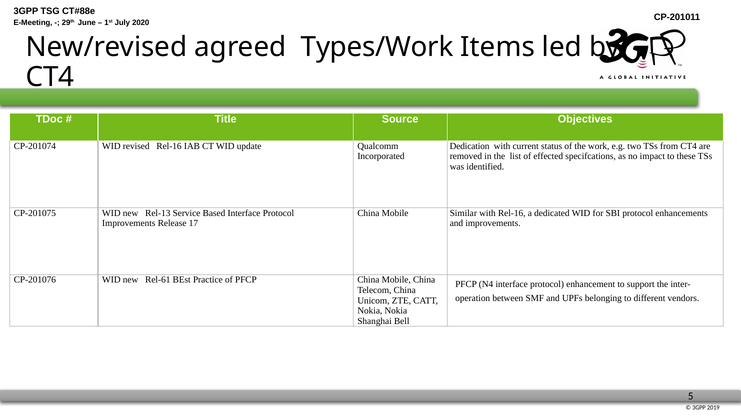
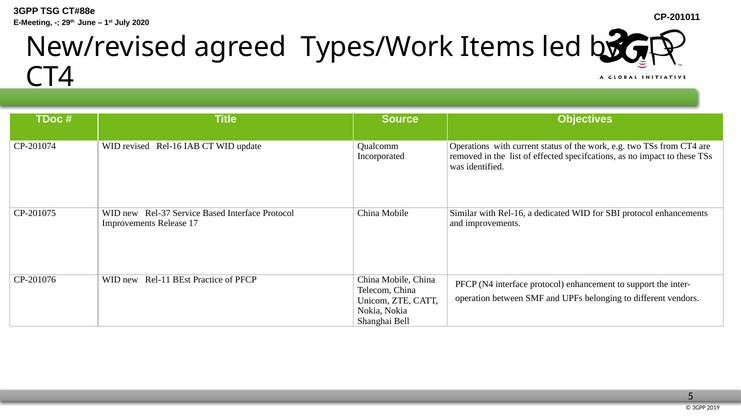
Dedication: Dedication -> Operations
Rel-13: Rel-13 -> Rel-37
Rel-61: Rel-61 -> Rel-11
